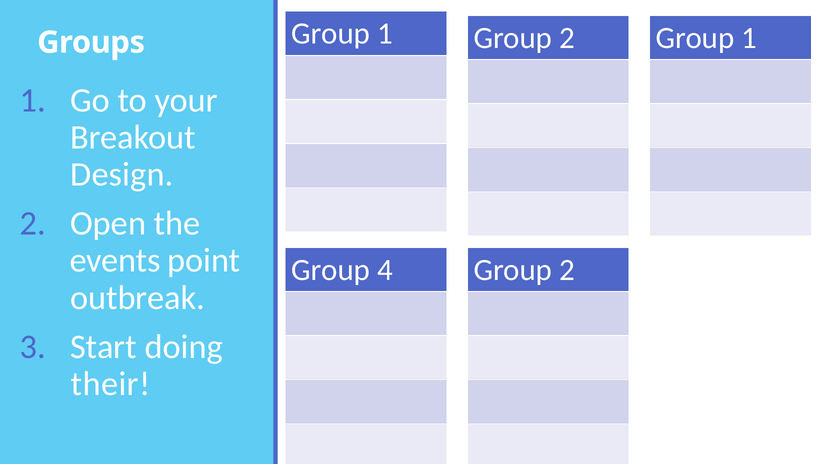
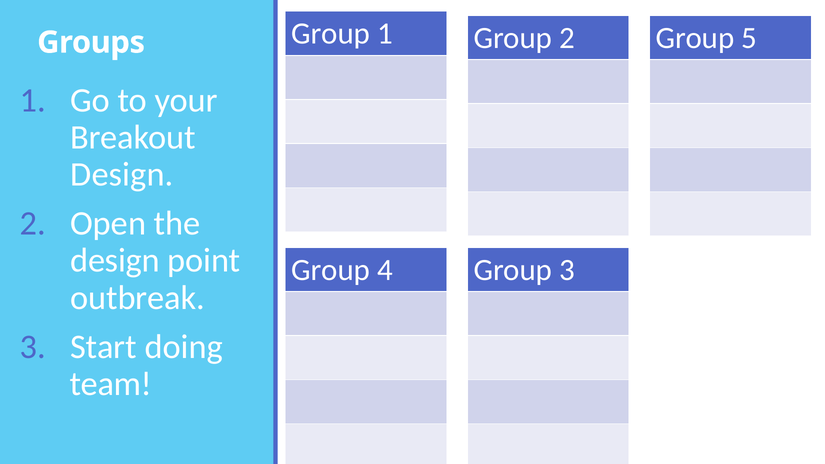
2 Group 1: 1 -> 5
events at (115, 261): events -> design
4 Group 2: 2 -> 3
their: their -> team
